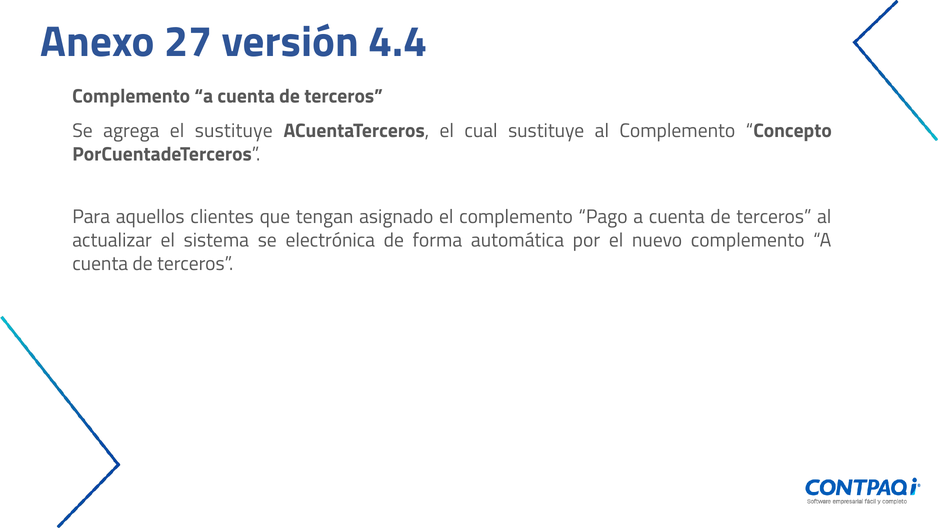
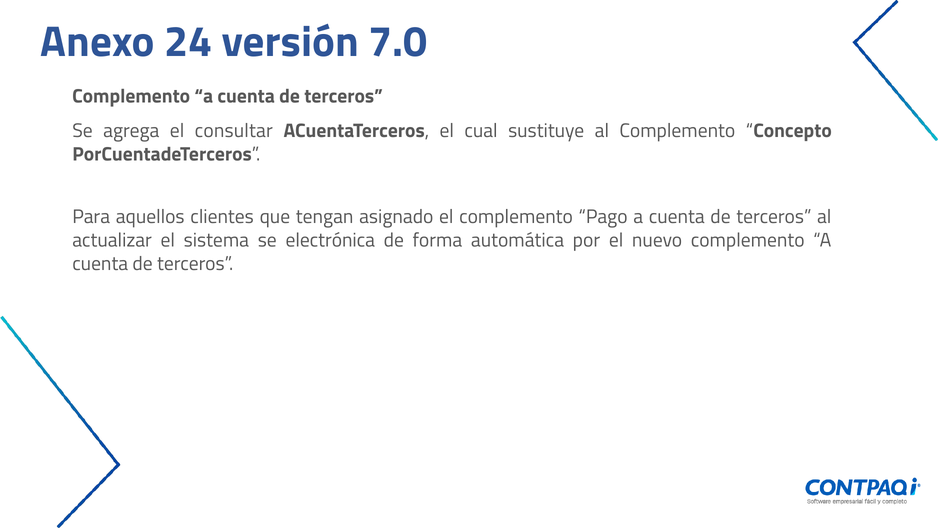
27: 27 -> 24
4.4: 4.4 -> 7.0
el sustituye: sustituye -> consultar
